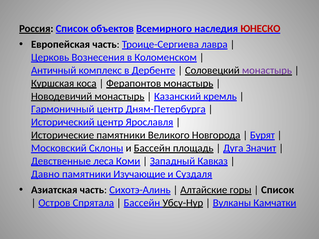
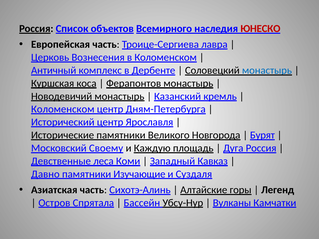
монастырь at (267, 70) colour: purple -> blue
Гармоничный at (63, 109): Гармоничный -> Коломенском
Склоны: Склоны -> Своему
и Бассейн: Бассейн -> Каждую
Дуга Значит: Значит -> Россия
Список at (278, 190): Список -> Легенд
